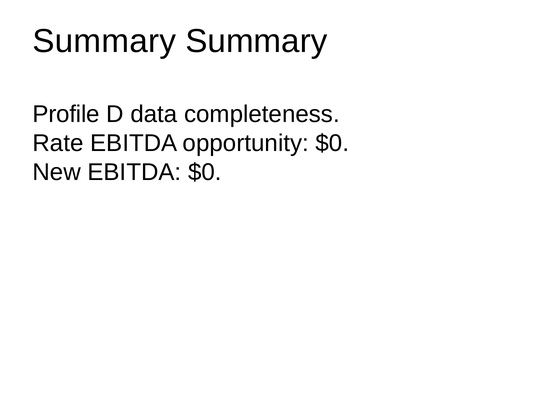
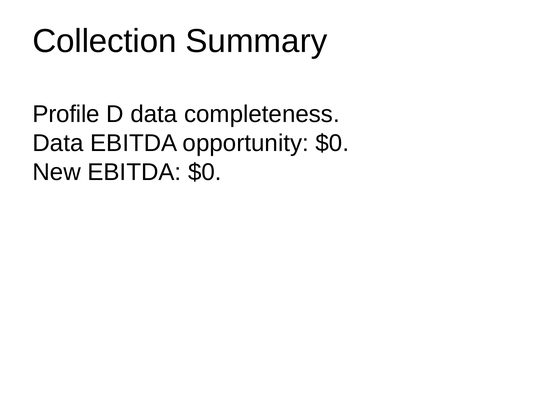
Summary at (104, 41): Summary -> Collection
Rate at (58, 143): Rate -> Data
